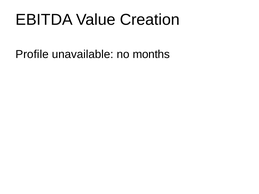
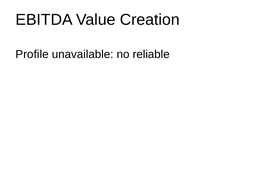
months: months -> reliable
